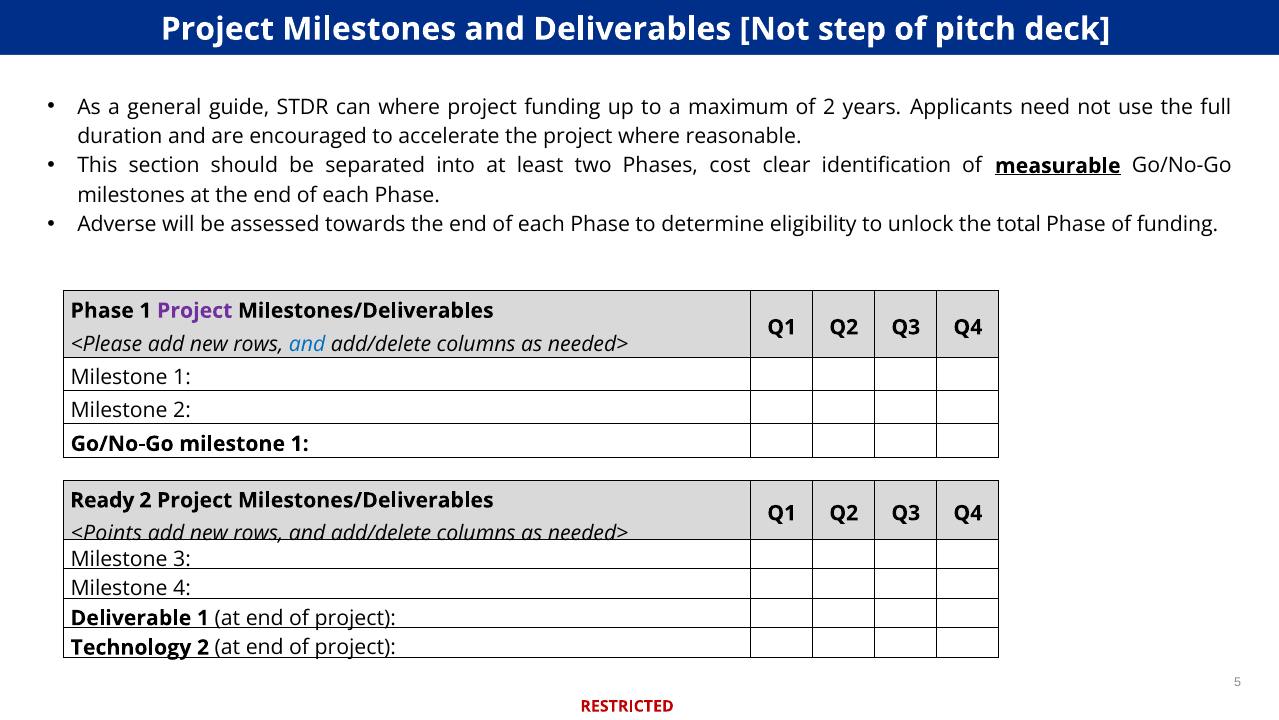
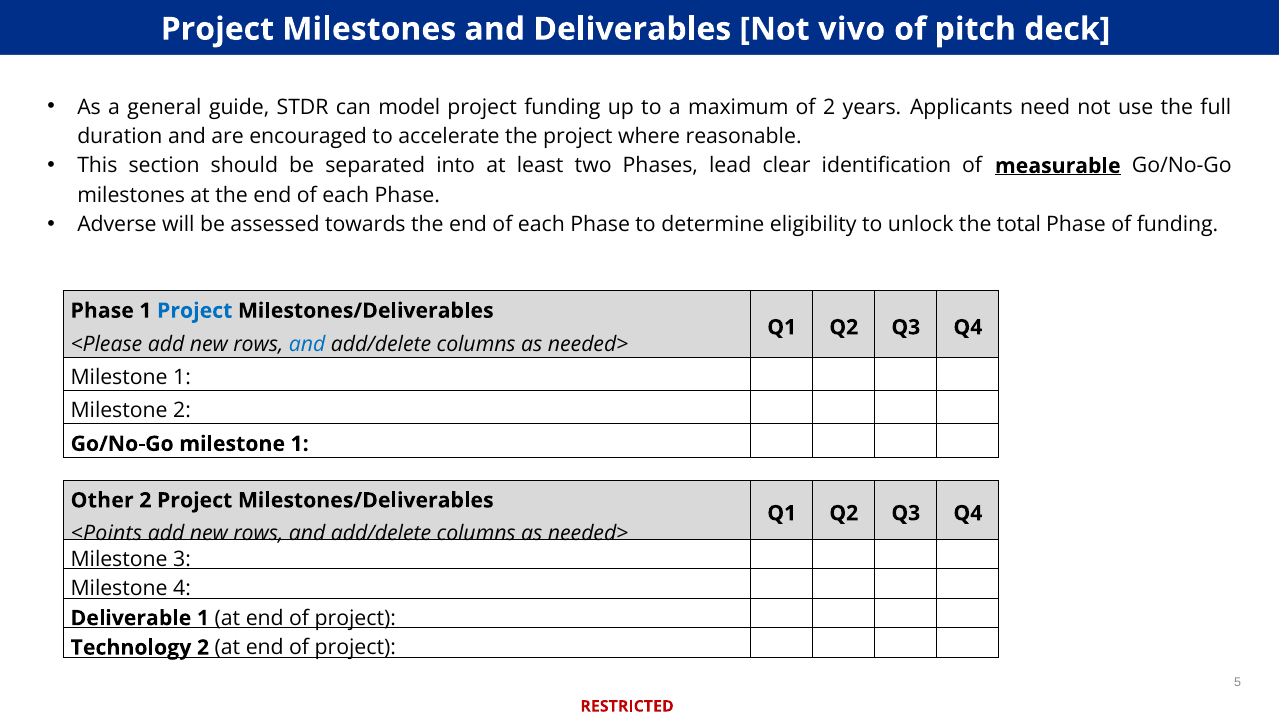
step: step -> vivo
can where: where -> model
cost: cost -> lead
Project at (195, 310) colour: purple -> blue
Ready: Ready -> Other
